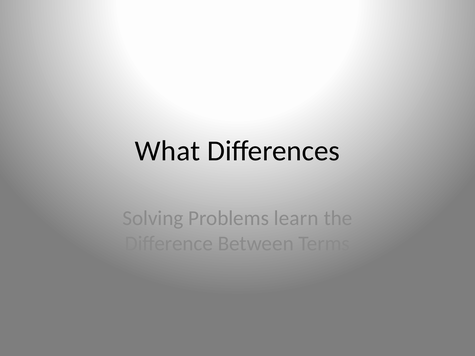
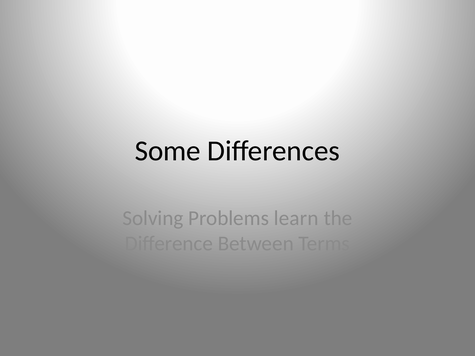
What: What -> Some
